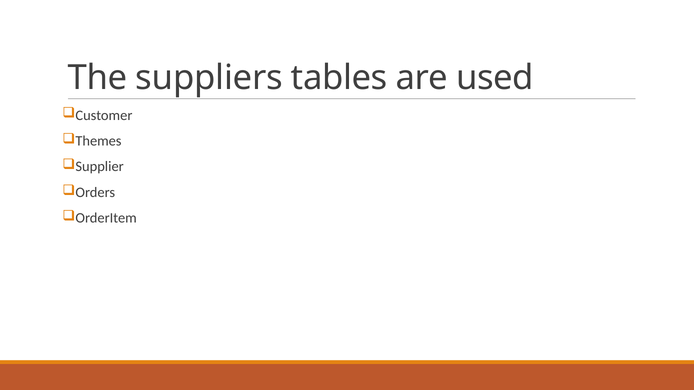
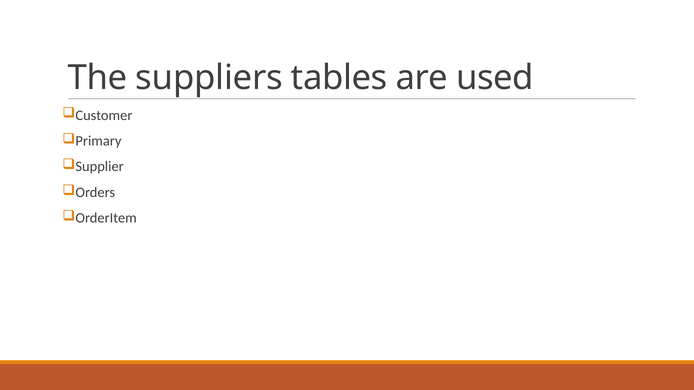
Themes: Themes -> Primary
